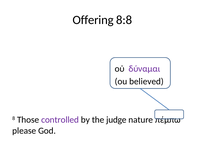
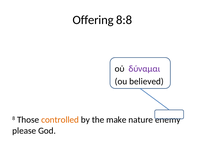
controlled colour: purple -> orange
judge: judge -> make
πέμπω: πέμπω -> enemy
